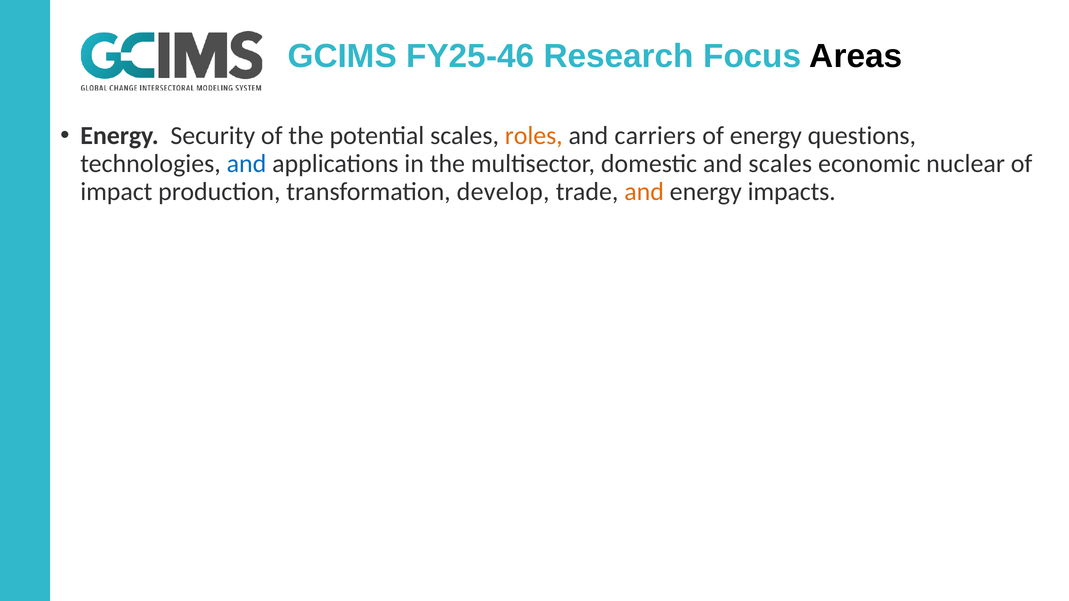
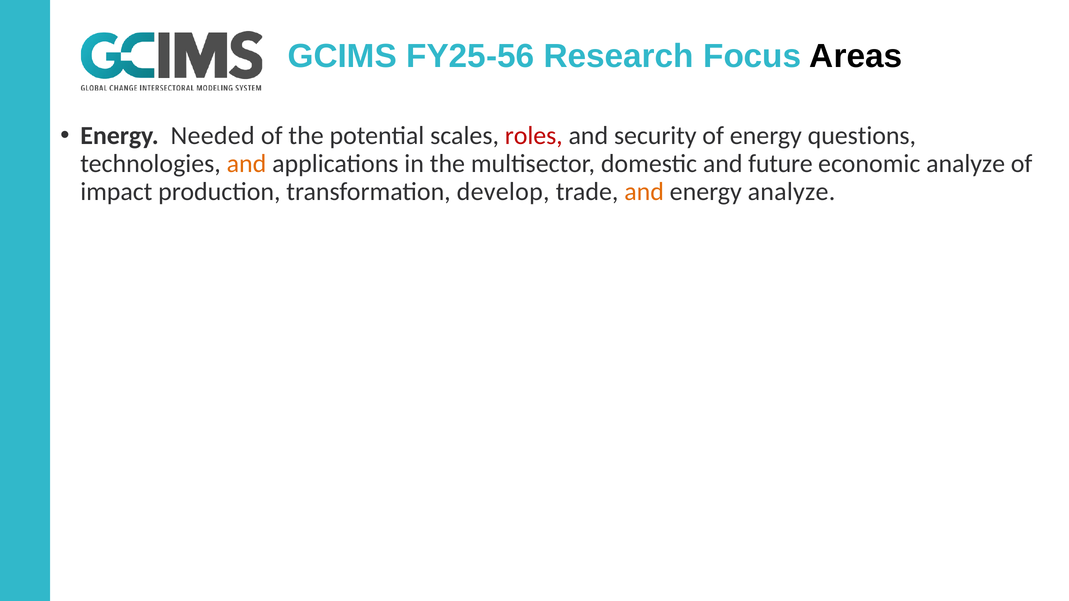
FY25-46: FY25-46 -> FY25-56
Security: Security -> Needed
roles colour: orange -> red
carriers: carriers -> security
and at (247, 164) colour: blue -> orange
and scales: scales -> future
economic nuclear: nuclear -> analyze
energy impacts: impacts -> analyze
